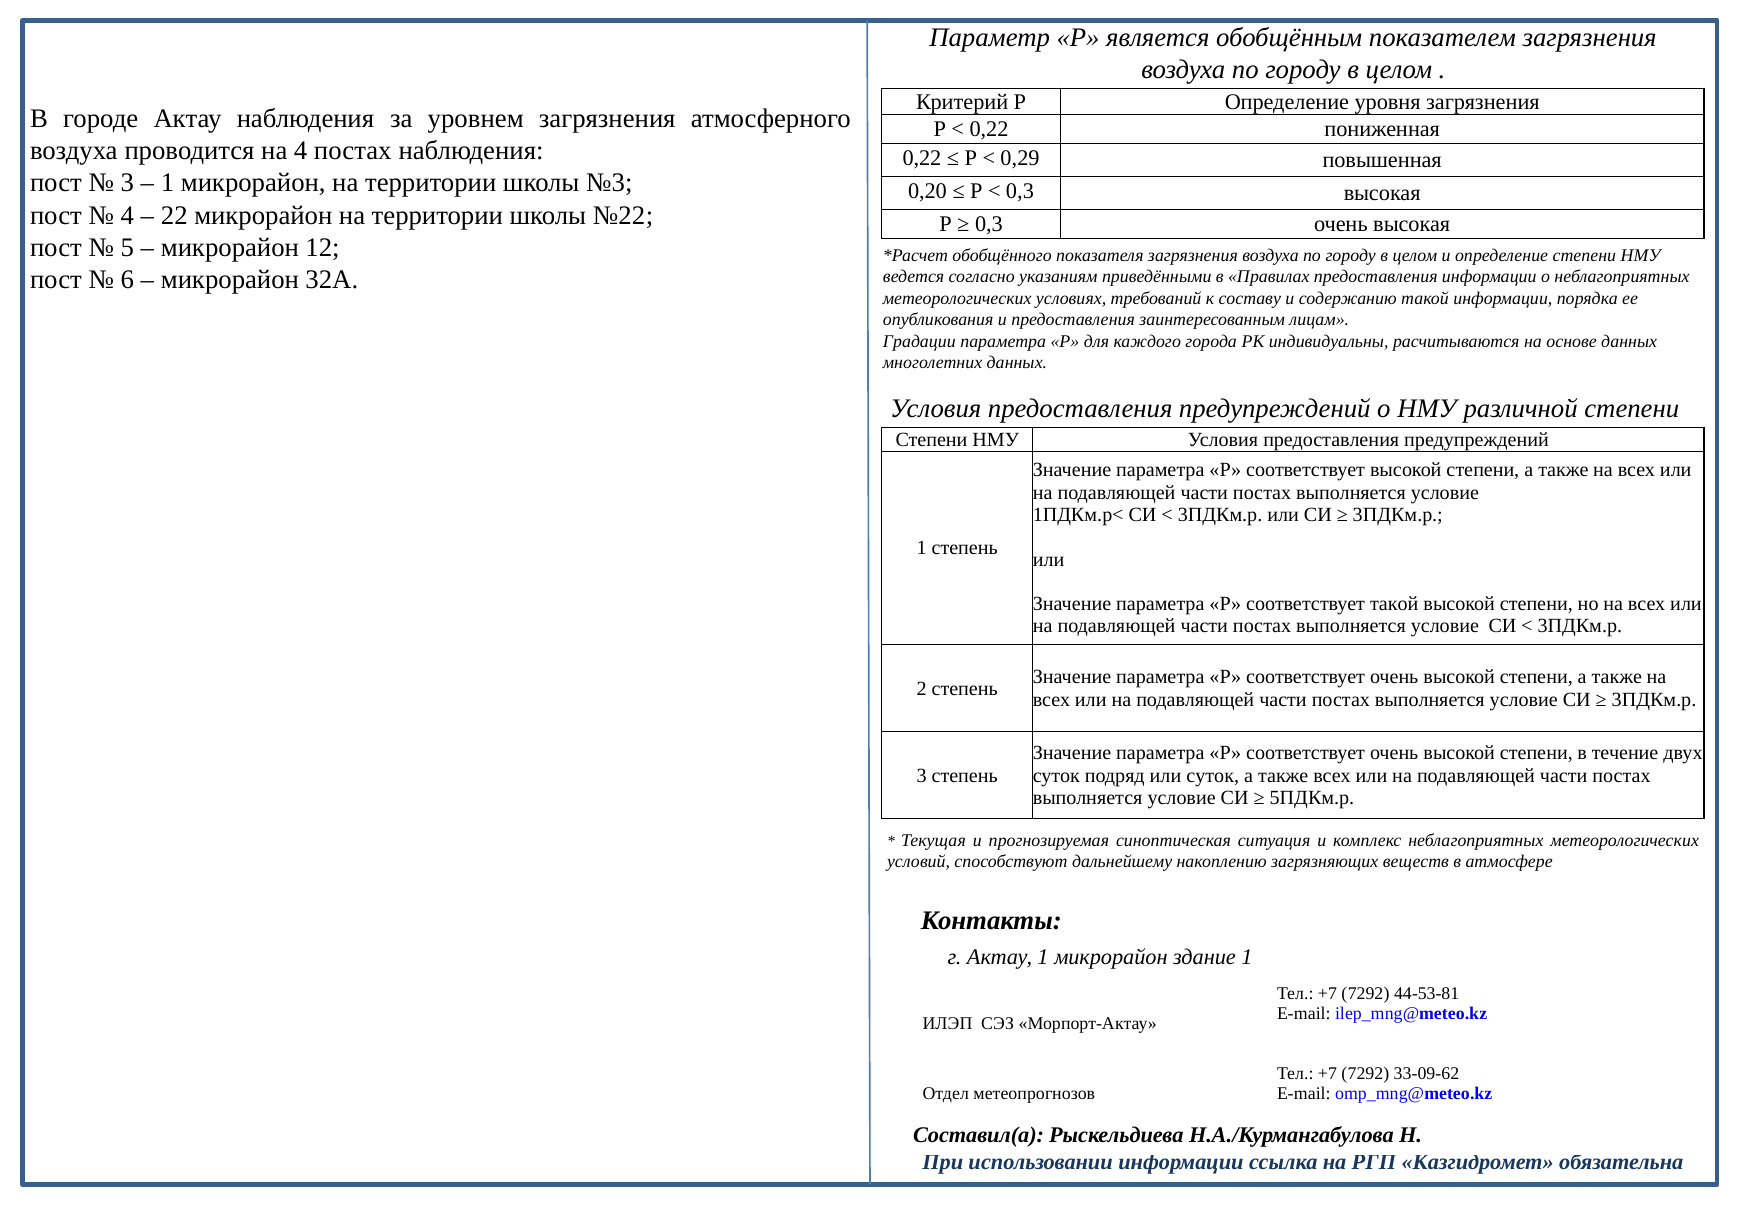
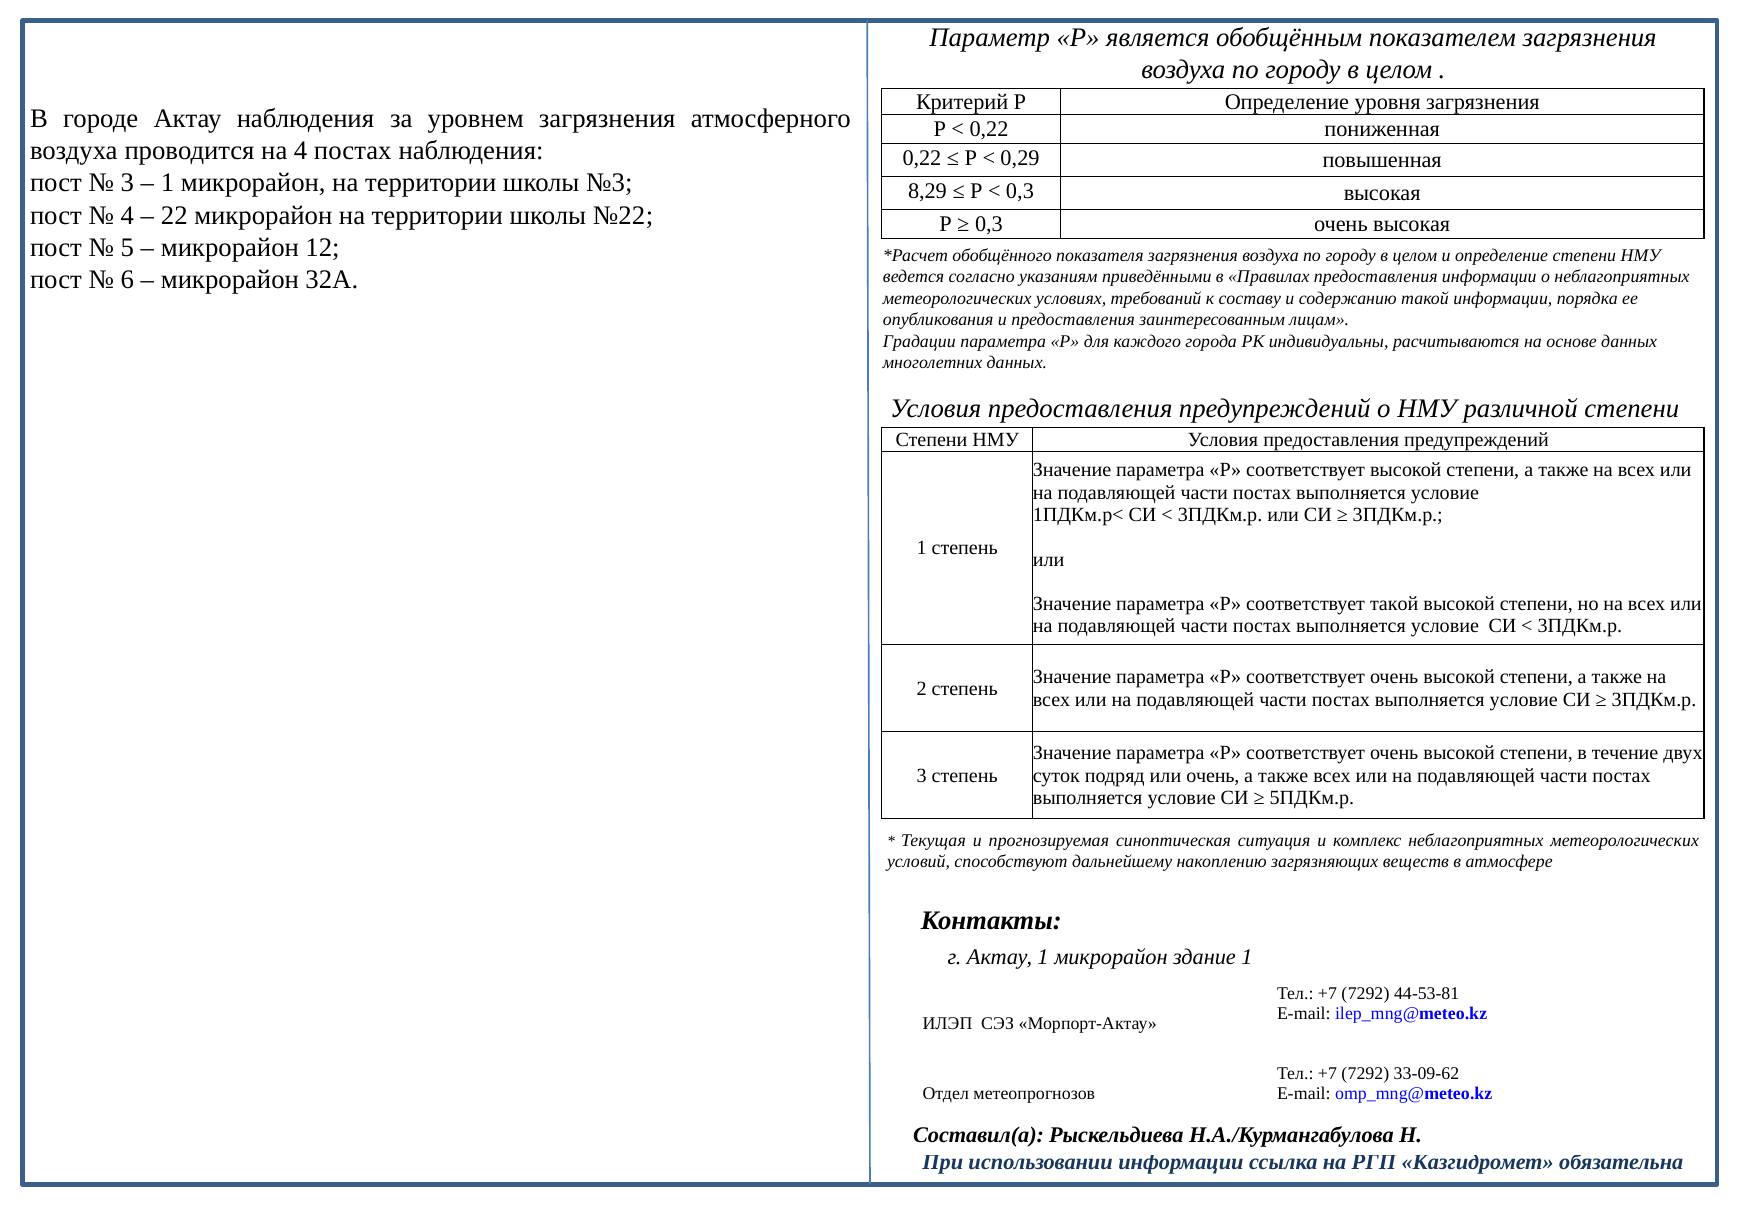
0,20: 0,20 -> 8,29
или суток: суток -> очень
